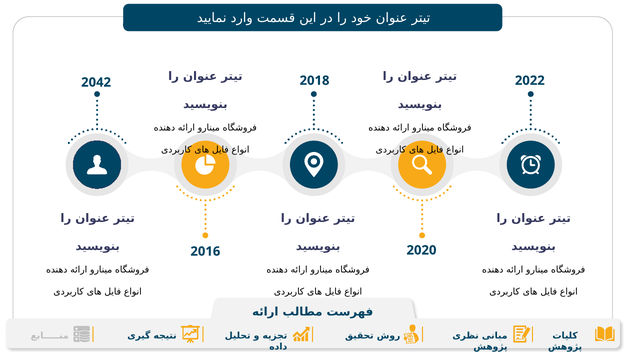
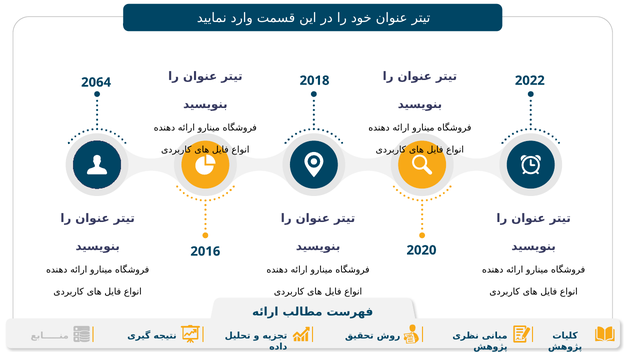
2042: 2042 -> 2064
